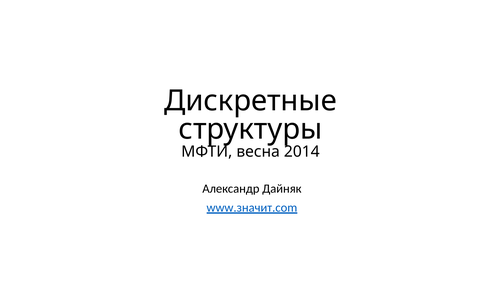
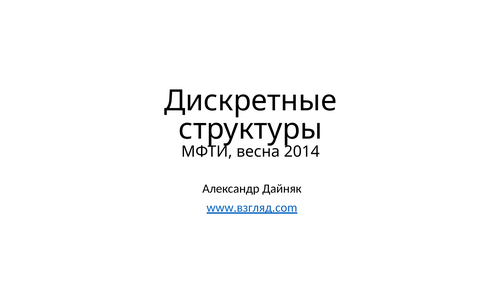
www.значит.com: www.значит.com -> www.взгляд.com
